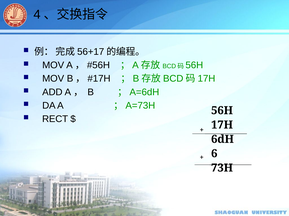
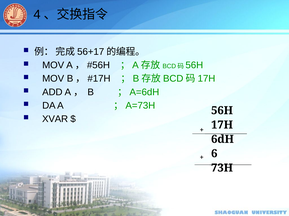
RECT: RECT -> XVAR
